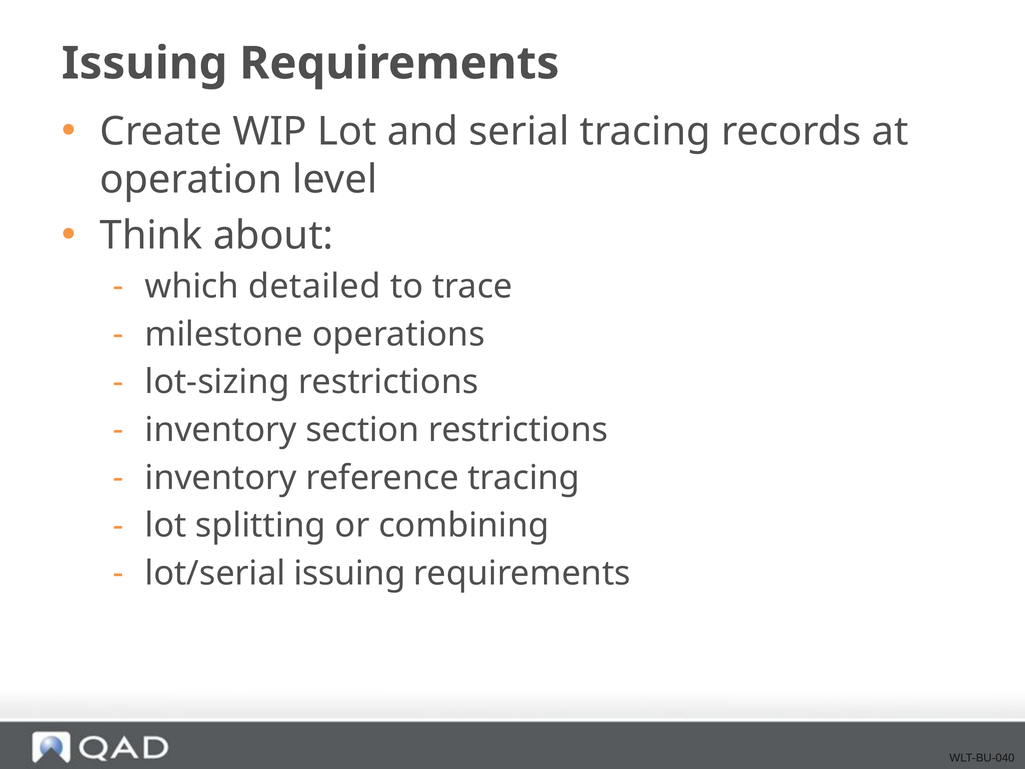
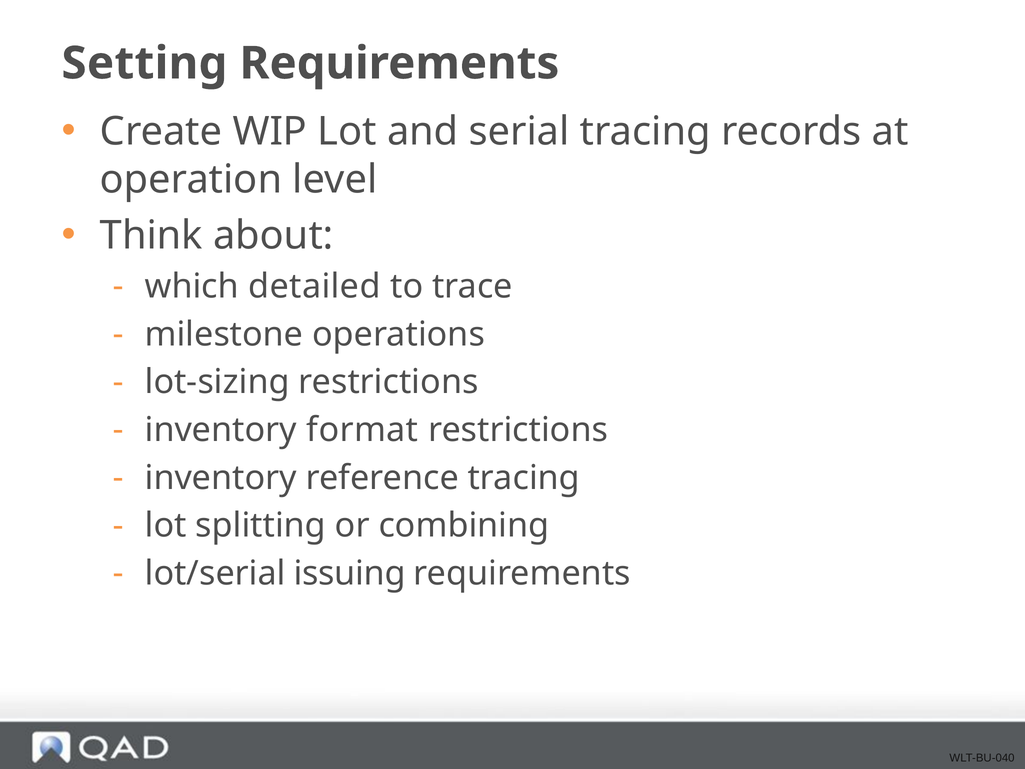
Issuing at (145, 63): Issuing -> Setting
section: section -> format
